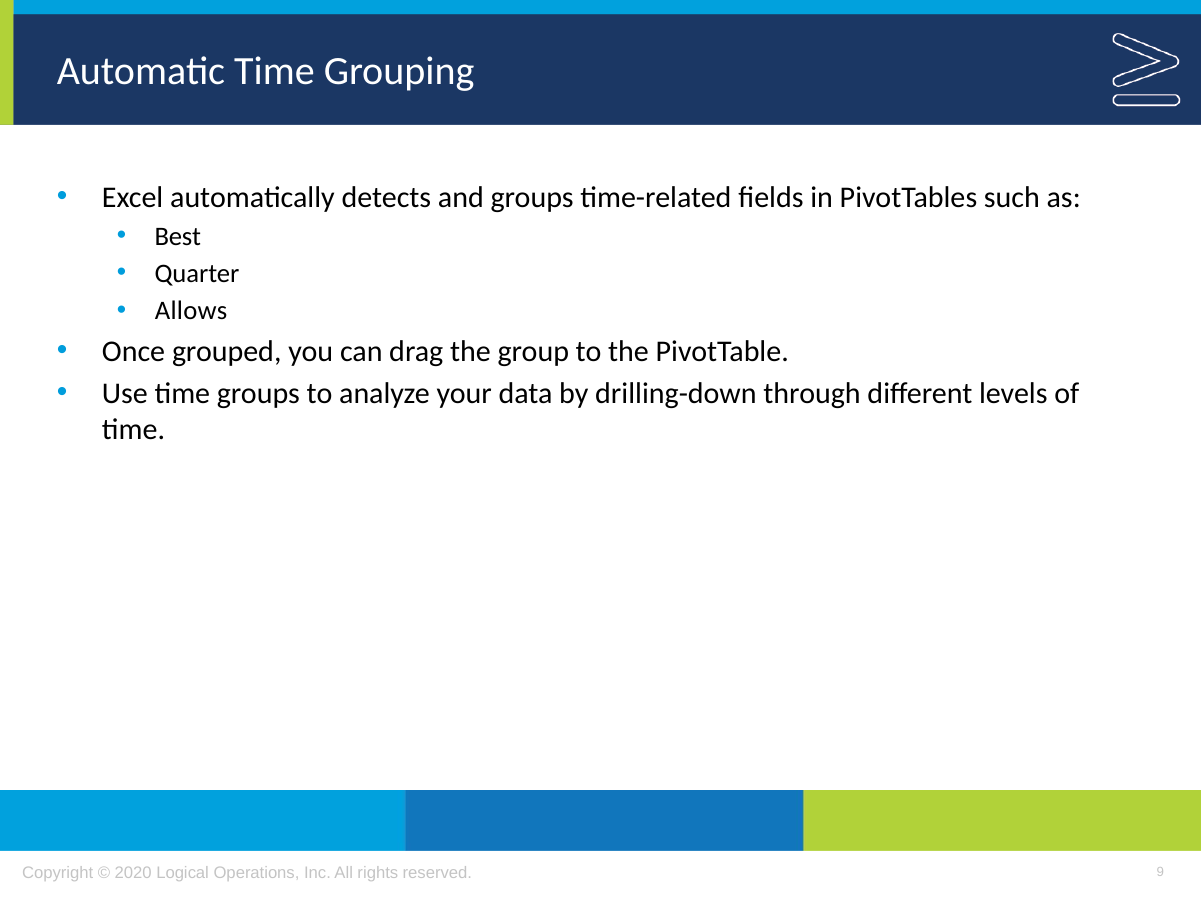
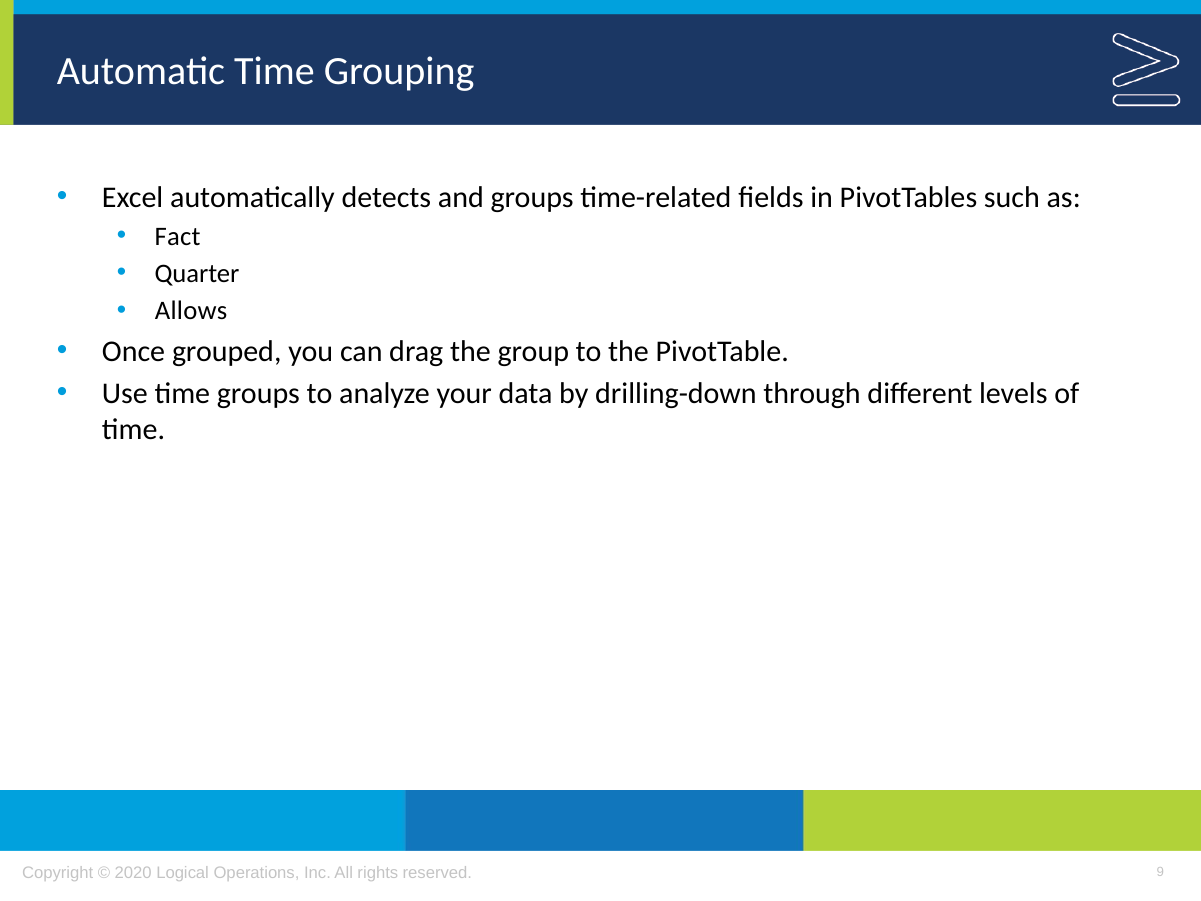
Best: Best -> Fact
